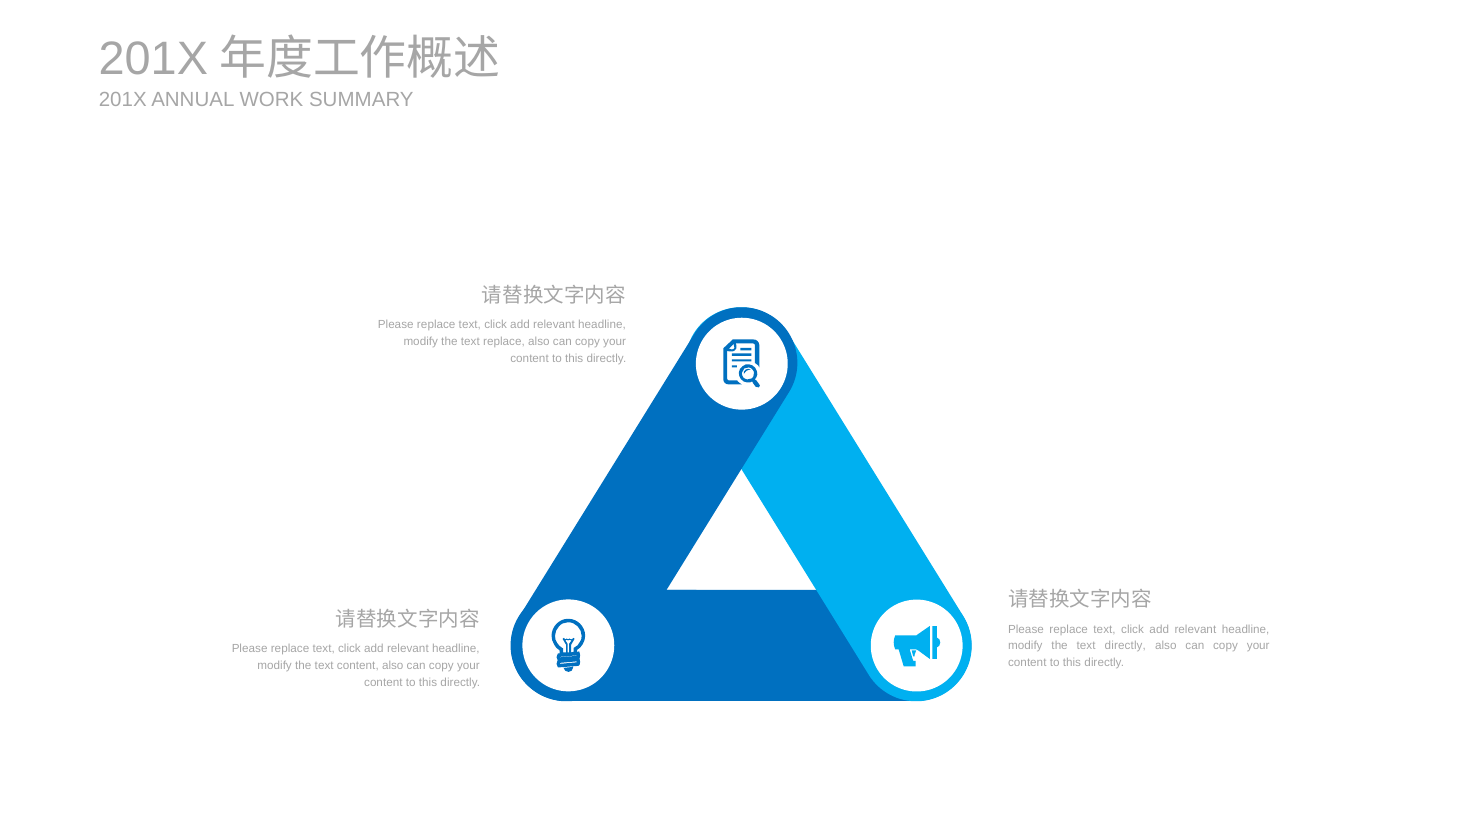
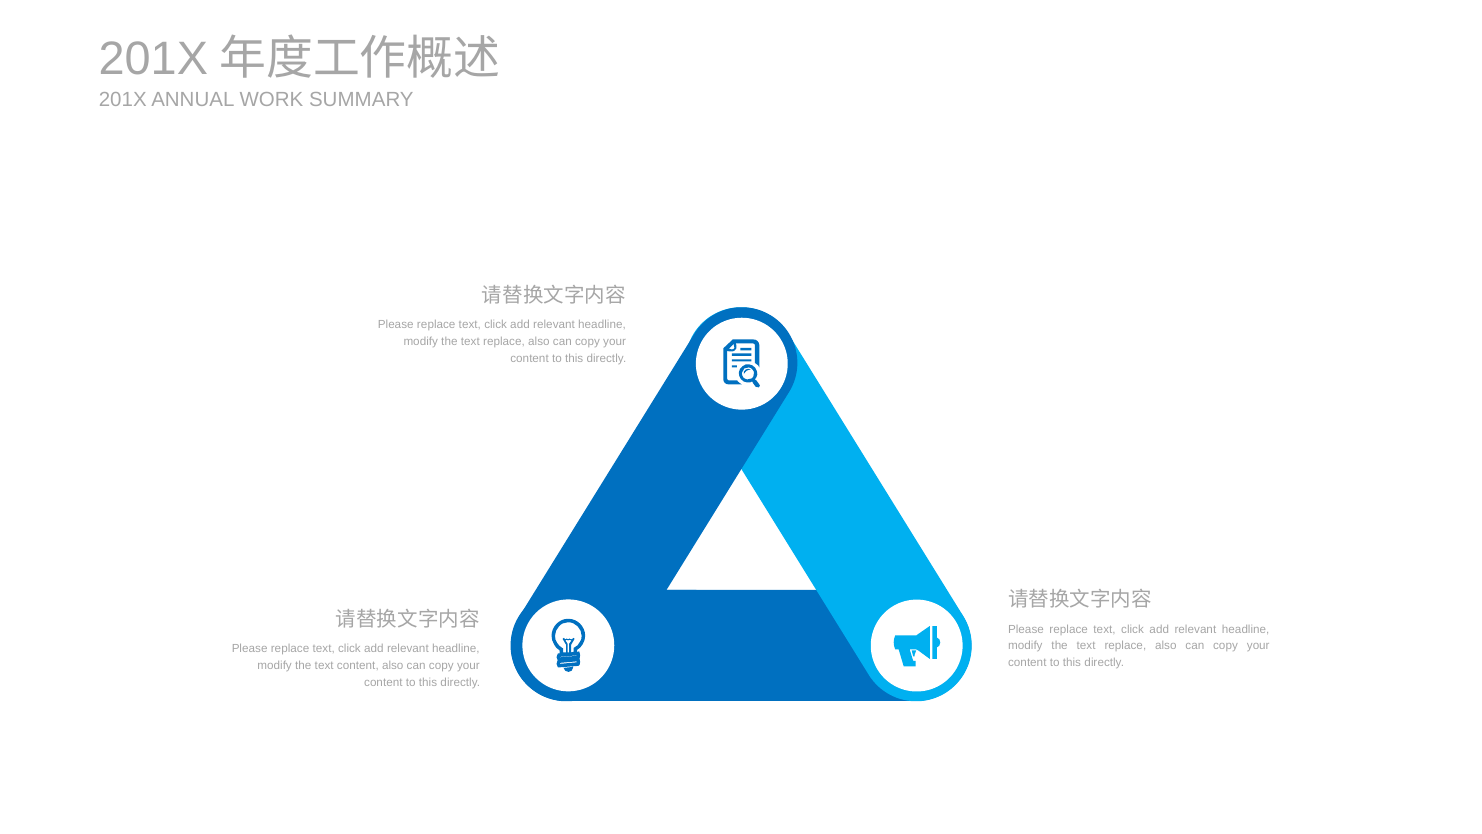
directly at (1125, 646): directly -> replace
